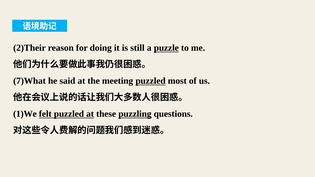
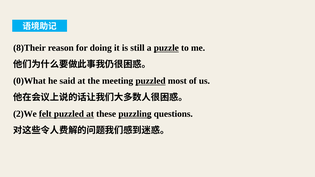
2)Their: 2)Their -> 8)Their
7)What: 7)What -> 0)What
1)We: 1)We -> 2)We
